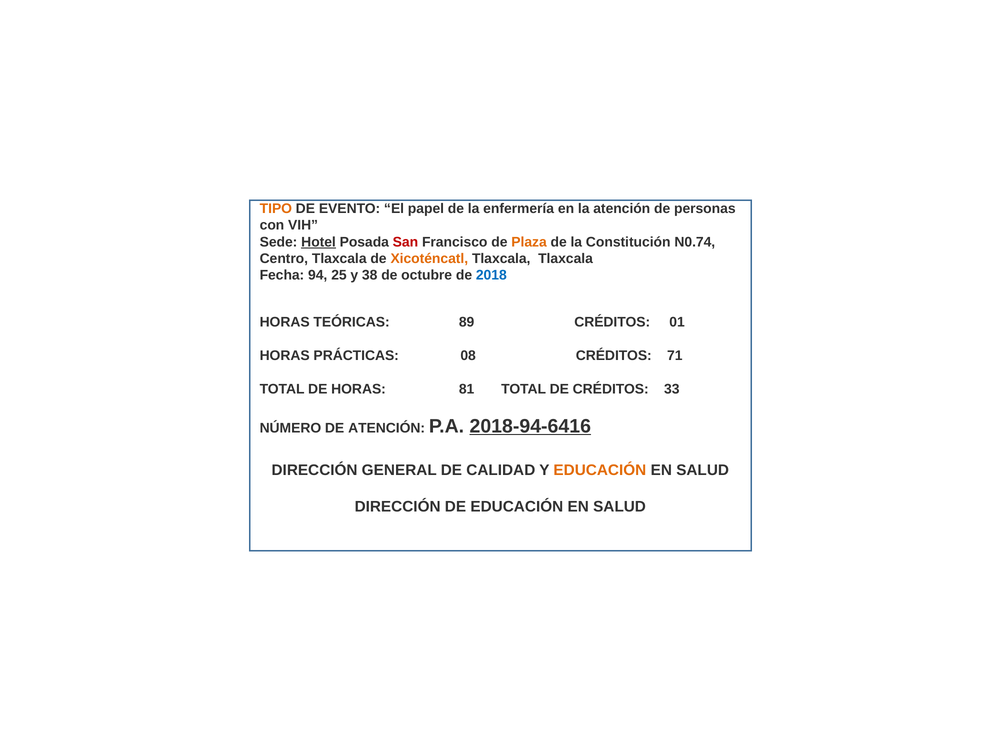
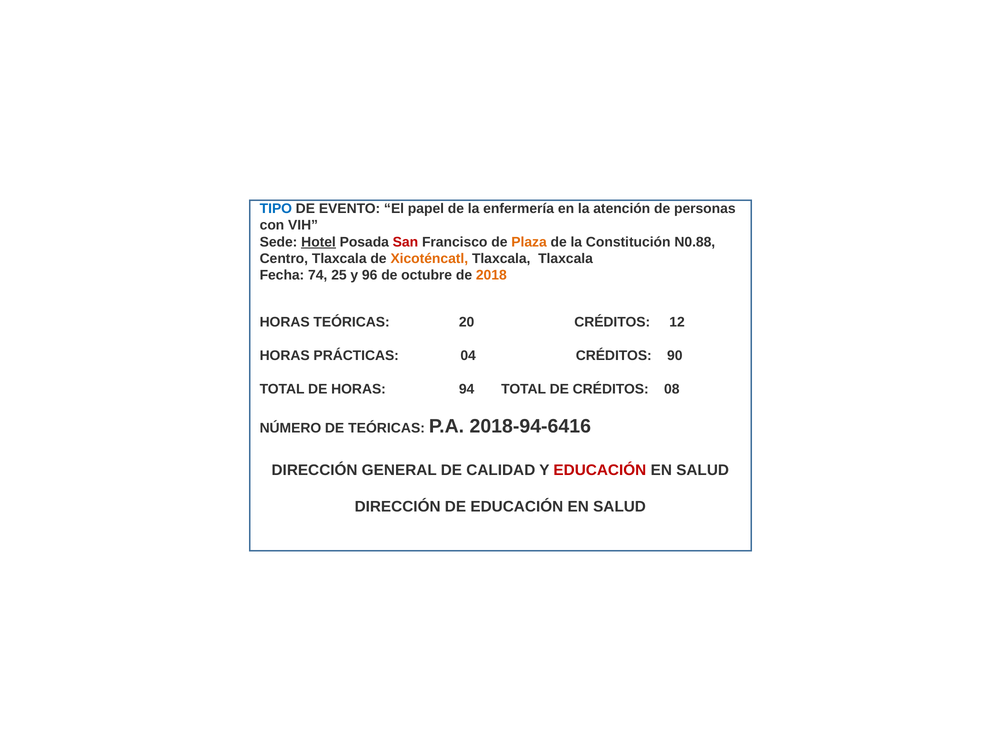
TIPO colour: orange -> blue
N0.74: N0.74 -> N0.88
94: 94 -> 74
38: 38 -> 96
2018 colour: blue -> orange
89: 89 -> 20
01: 01 -> 12
08: 08 -> 04
71: 71 -> 90
81: 81 -> 94
33: 33 -> 08
DE ATENCIÓN: ATENCIÓN -> TEÓRICAS
2018-94-6416 underline: present -> none
EDUCACIÓN at (600, 470) colour: orange -> red
